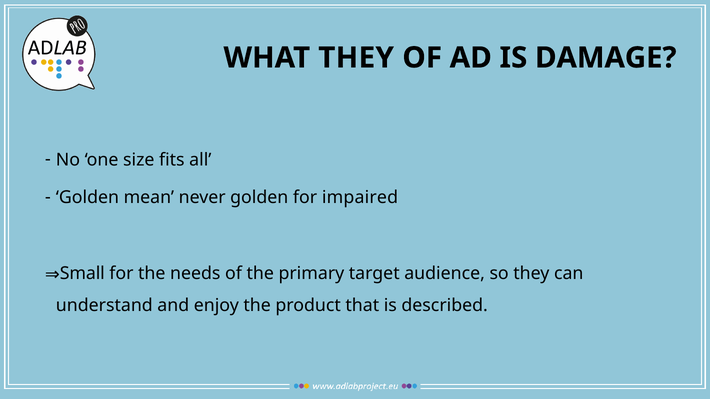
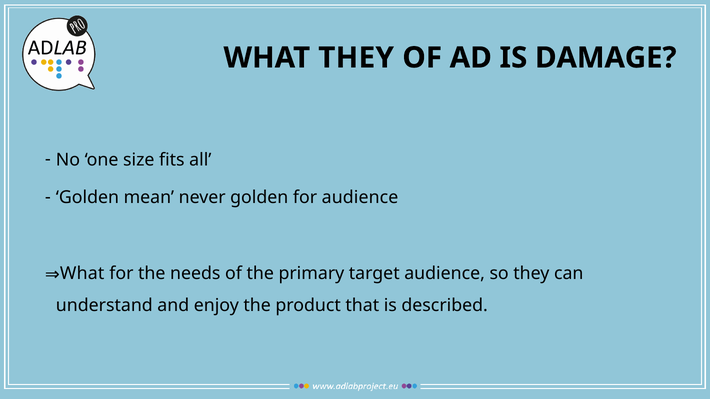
for impaired: impaired -> audience
Small at (82, 274): Small -> What
